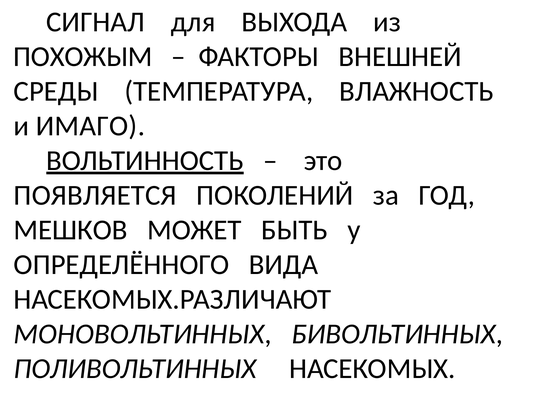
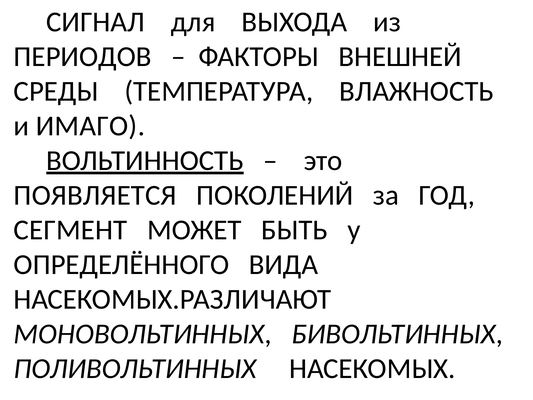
ПОХОЖЫМ: ПОХОЖЫМ -> ПЕРИОДОВ
МЕШКОВ: МЕШКОВ -> СЕГМЕНТ
